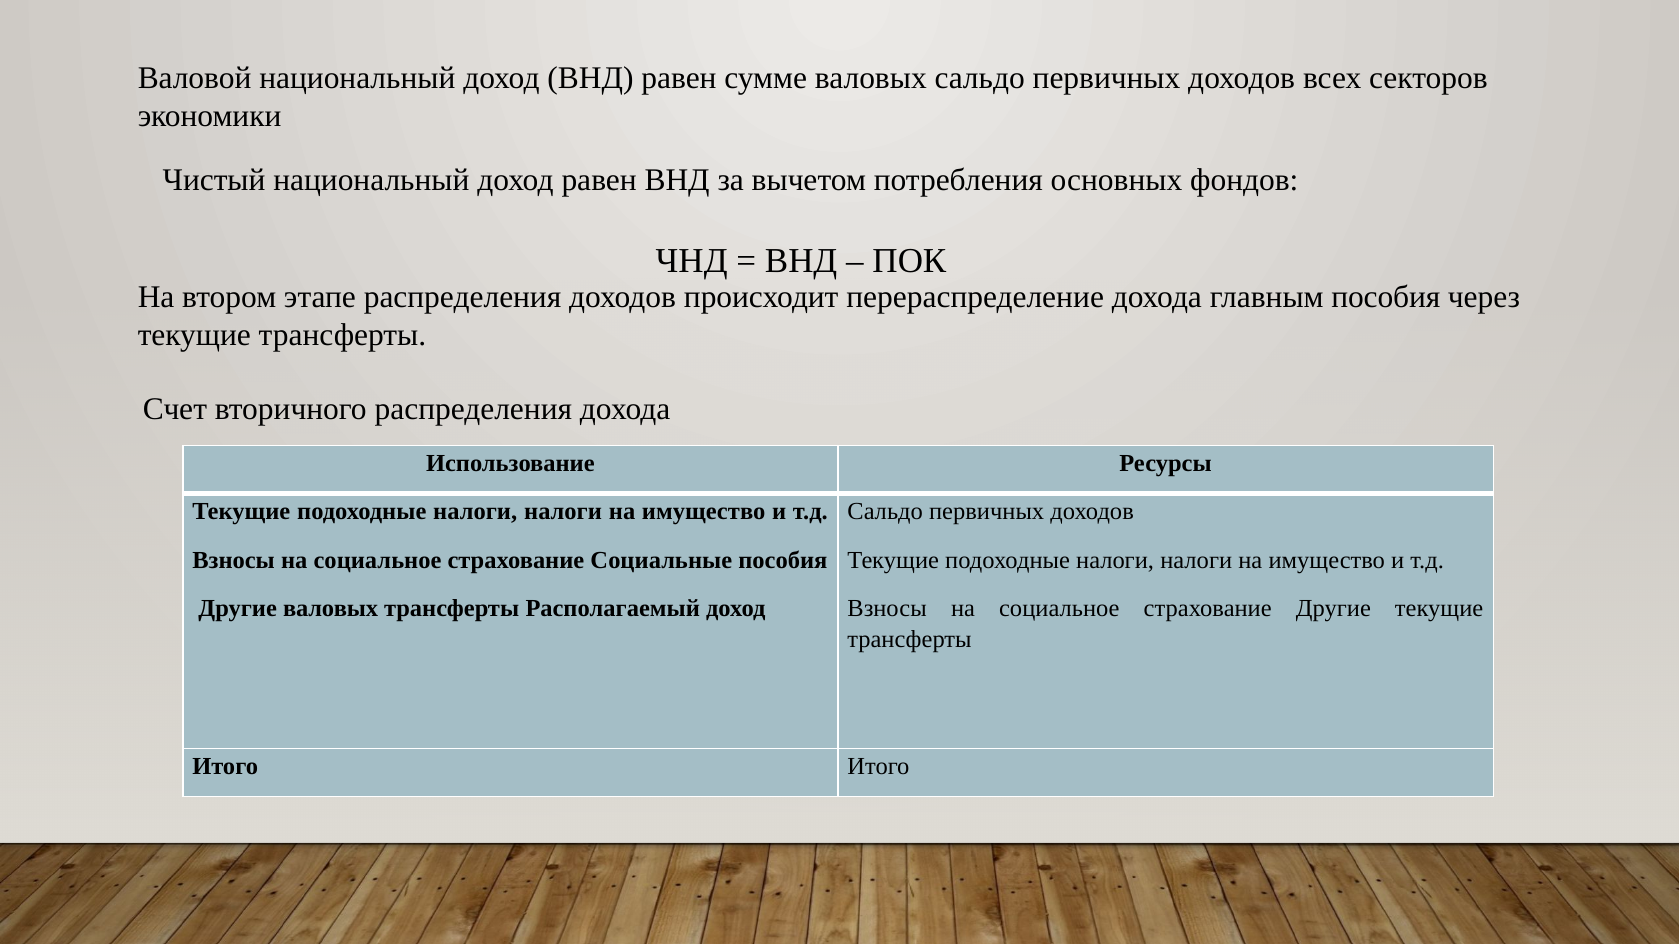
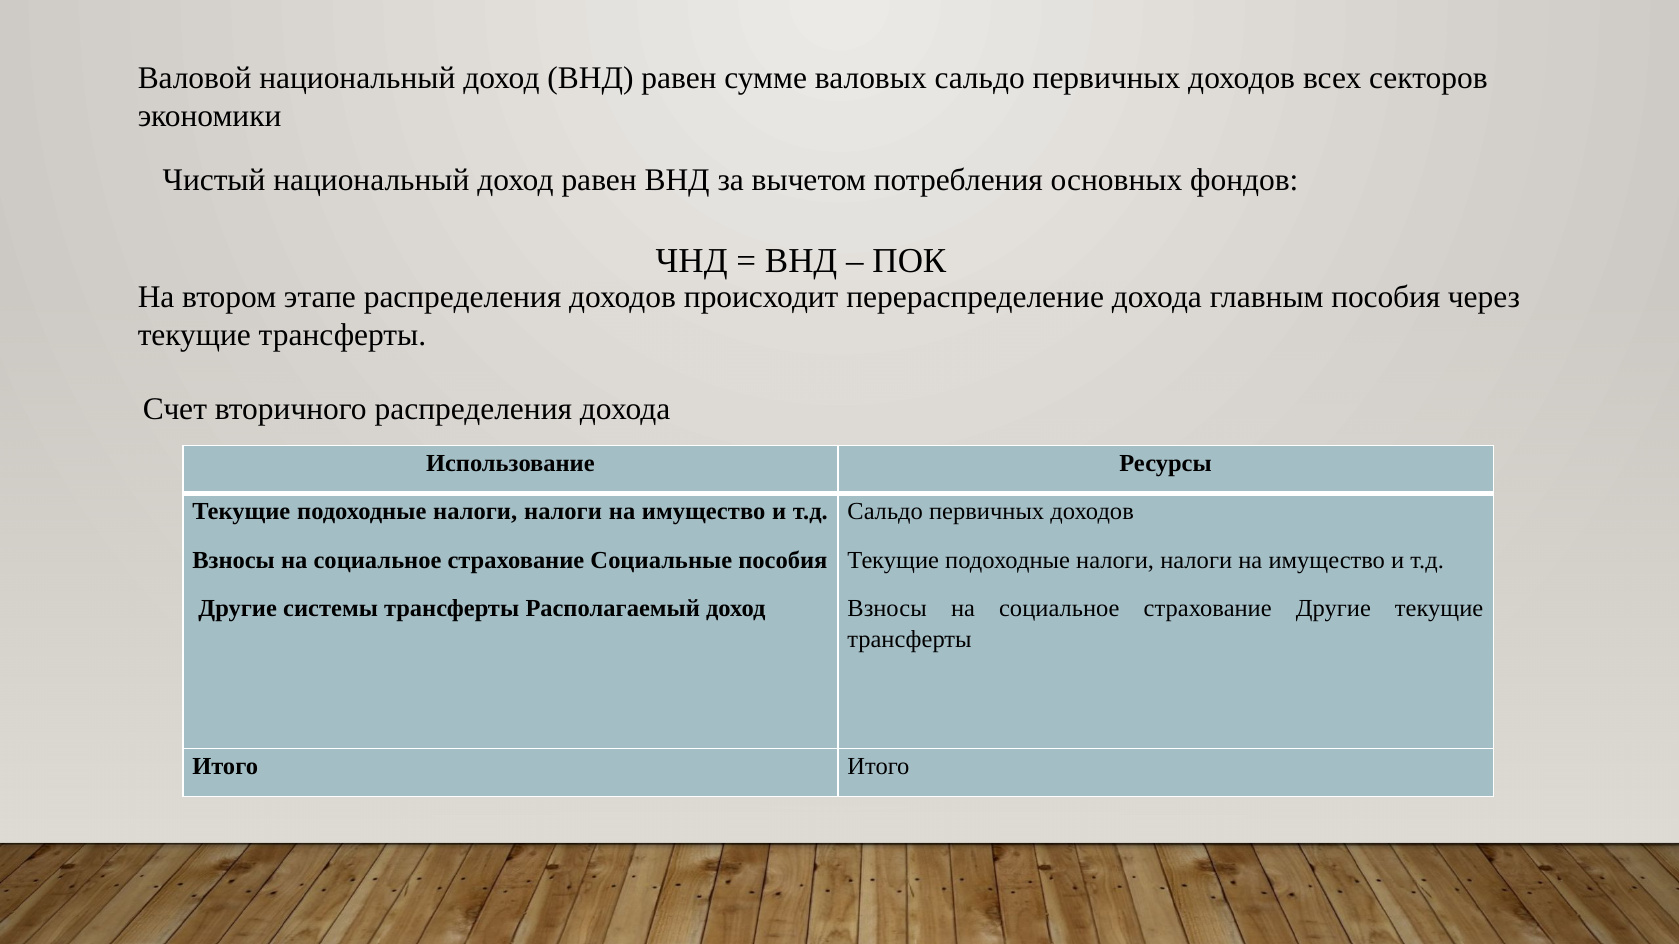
Другие валовых: валовых -> системы
